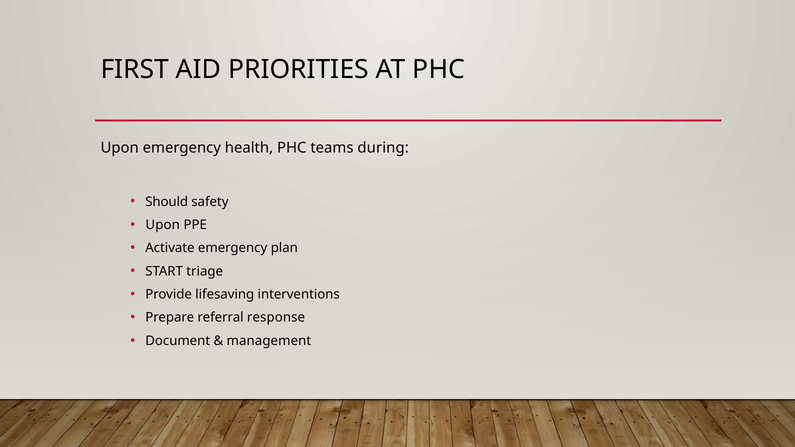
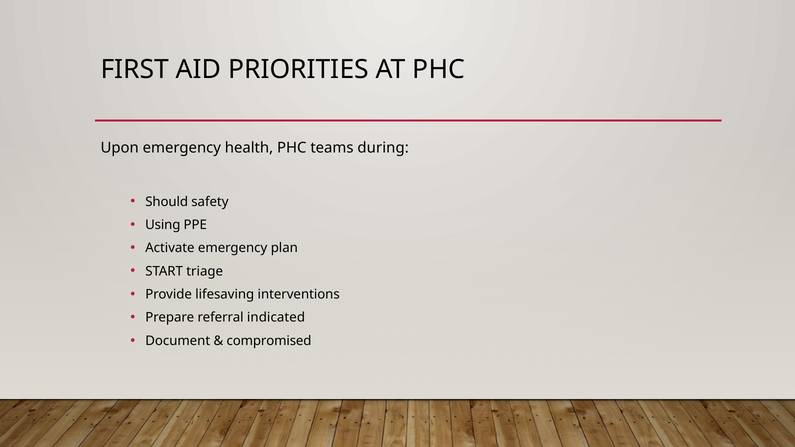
Upon at (163, 225): Upon -> Using
response: response -> indicated
management: management -> compromised
